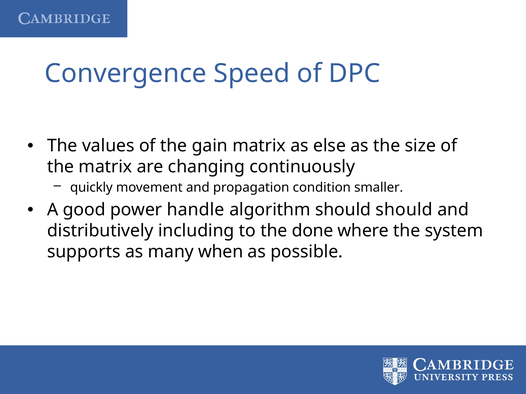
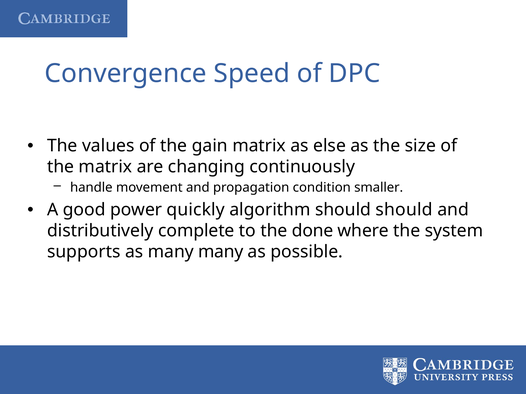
quickly: quickly -> handle
handle: handle -> quickly
including: including -> complete
many when: when -> many
